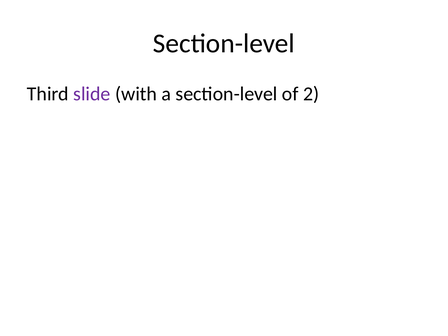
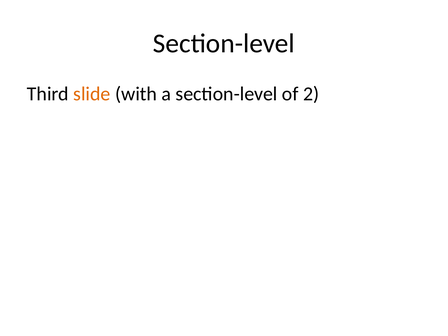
slide colour: purple -> orange
